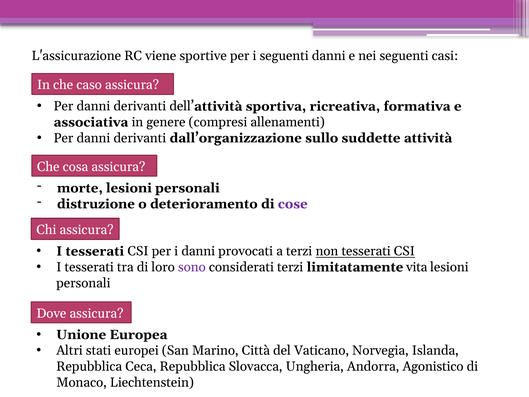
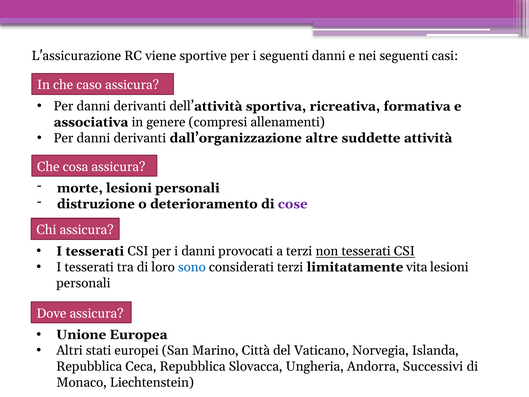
sullo: sullo -> altre
sono colour: purple -> blue
Agonistico: Agonistico -> Successivi
